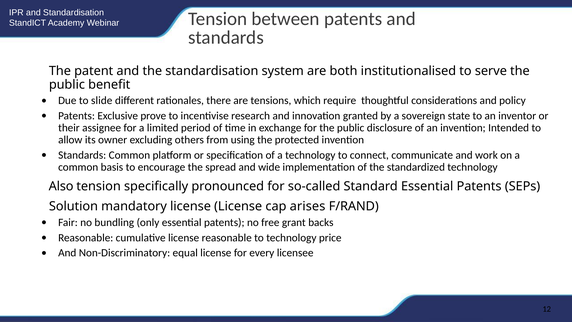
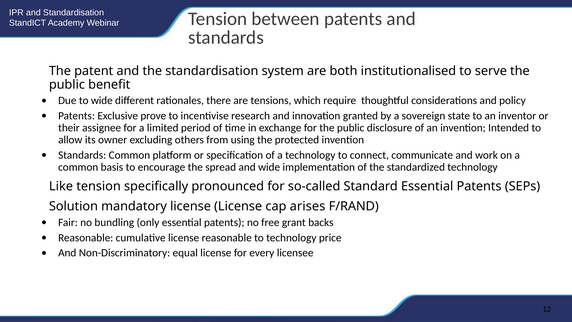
to slide: slide -> wide
Also: Also -> Like
